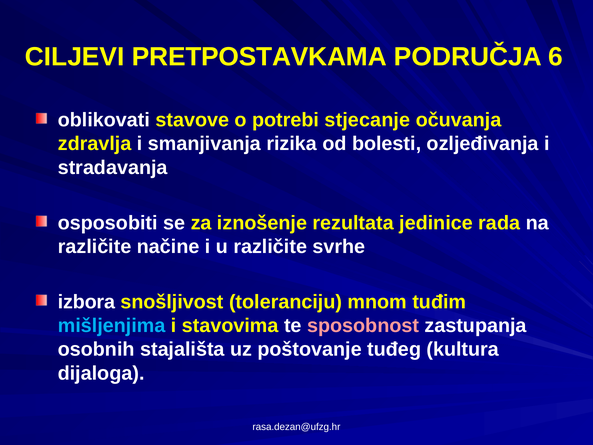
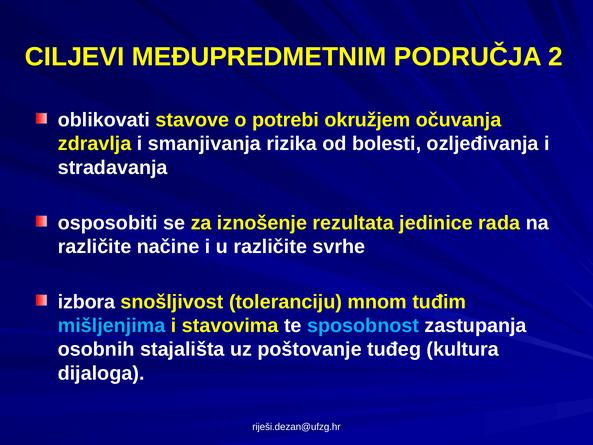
PRETPOSTAVKAMA: PRETPOSTAVKAMA -> MEĐUPREDMETNIM
6: 6 -> 2
stjecanje: stjecanje -> okružjem
sposobnost colour: pink -> light blue
rasa.dezan@ufzg.hr: rasa.dezan@ufzg.hr -> riješi.dezan@ufzg.hr
